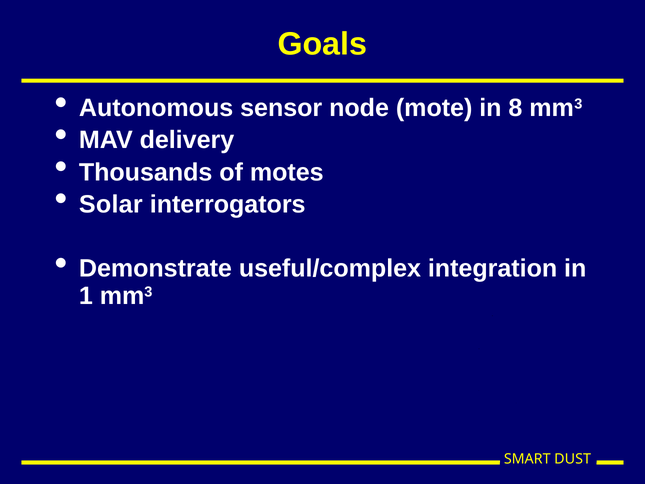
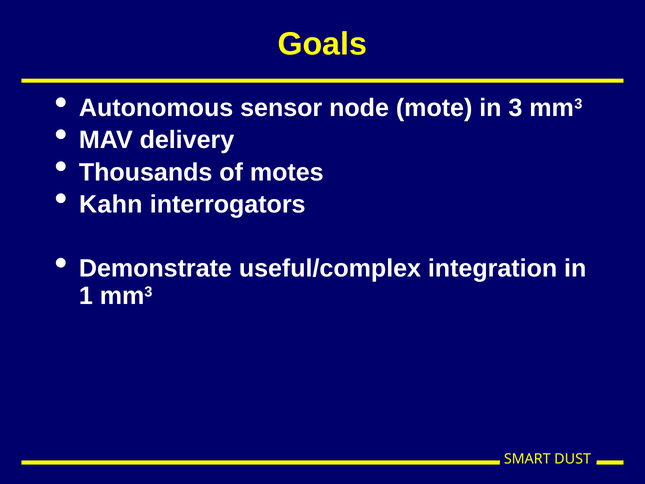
8: 8 -> 3
Solar: Solar -> Kahn
